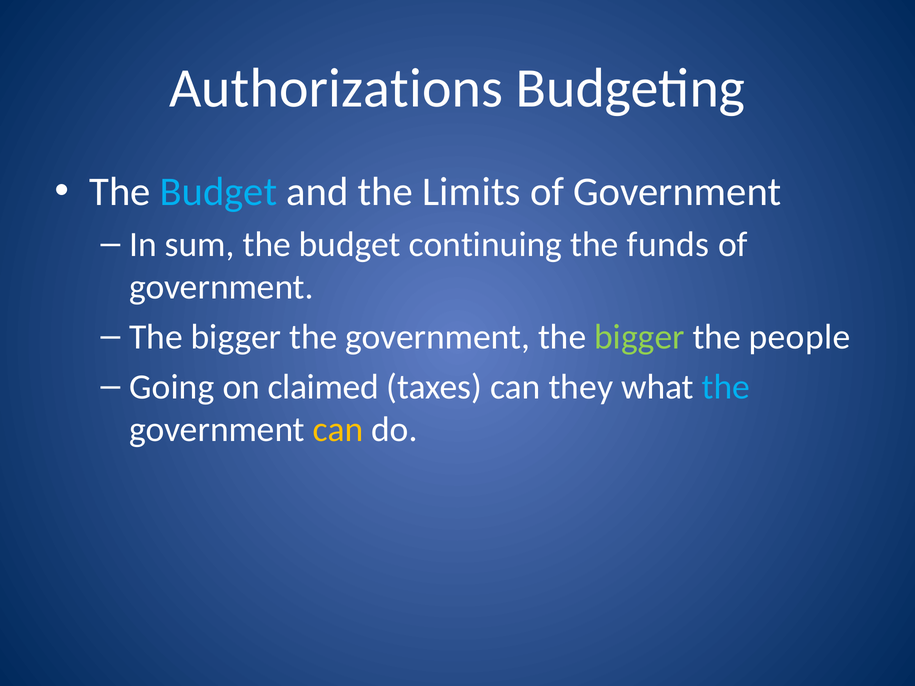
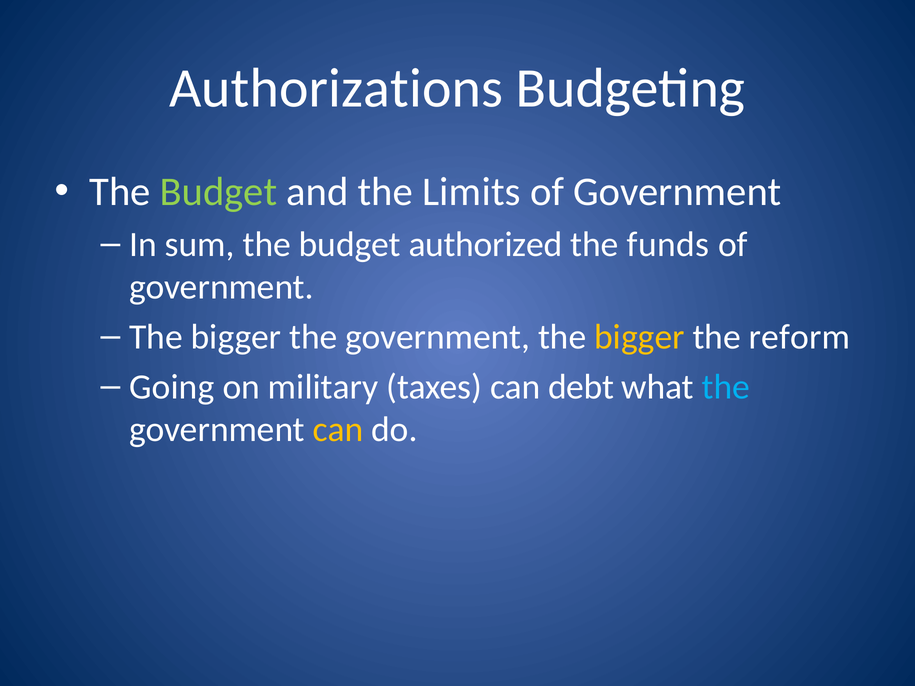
Budget at (219, 192) colour: light blue -> light green
continuing: continuing -> authorized
bigger at (639, 337) colour: light green -> yellow
people: people -> reform
claimed: claimed -> military
they: they -> debt
